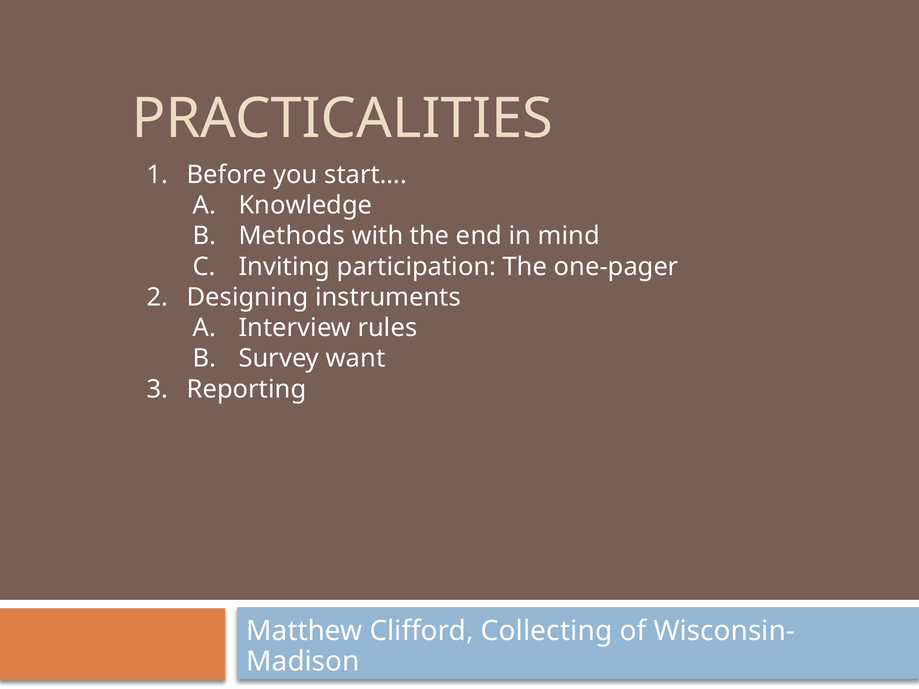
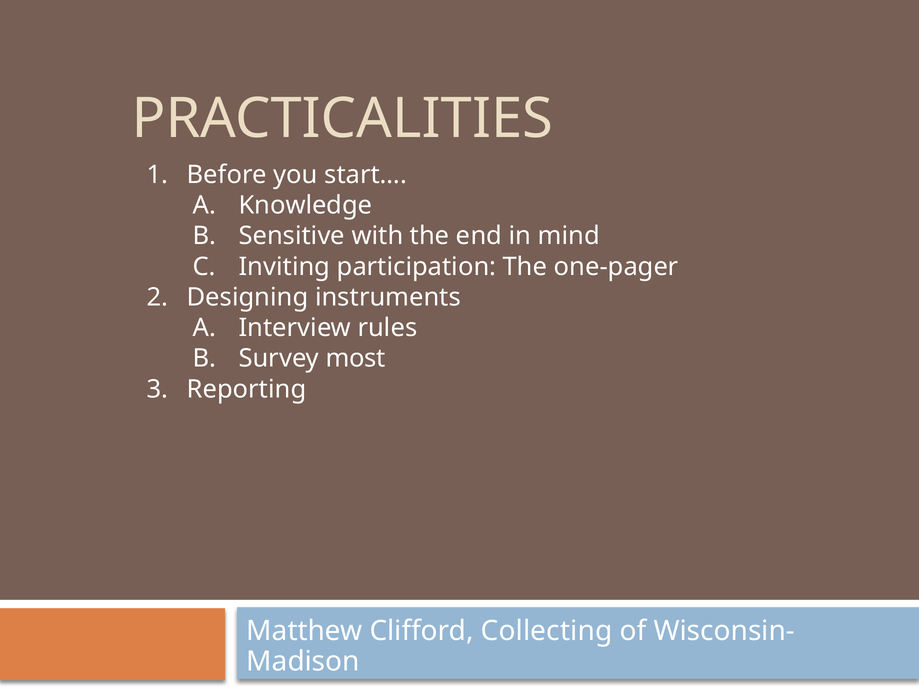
Methods: Methods -> Sensitive
want: want -> most
